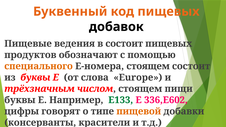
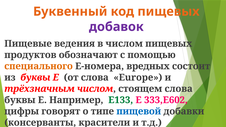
добавок colour: black -> purple
в состоит: состоит -> числом
Е-номера стоящем: стоящем -> вредных
стоящем пищи: пищи -> слова
336,Е602: 336,Е602 -> 333,Е602
пищевой colour: orange -> blue
